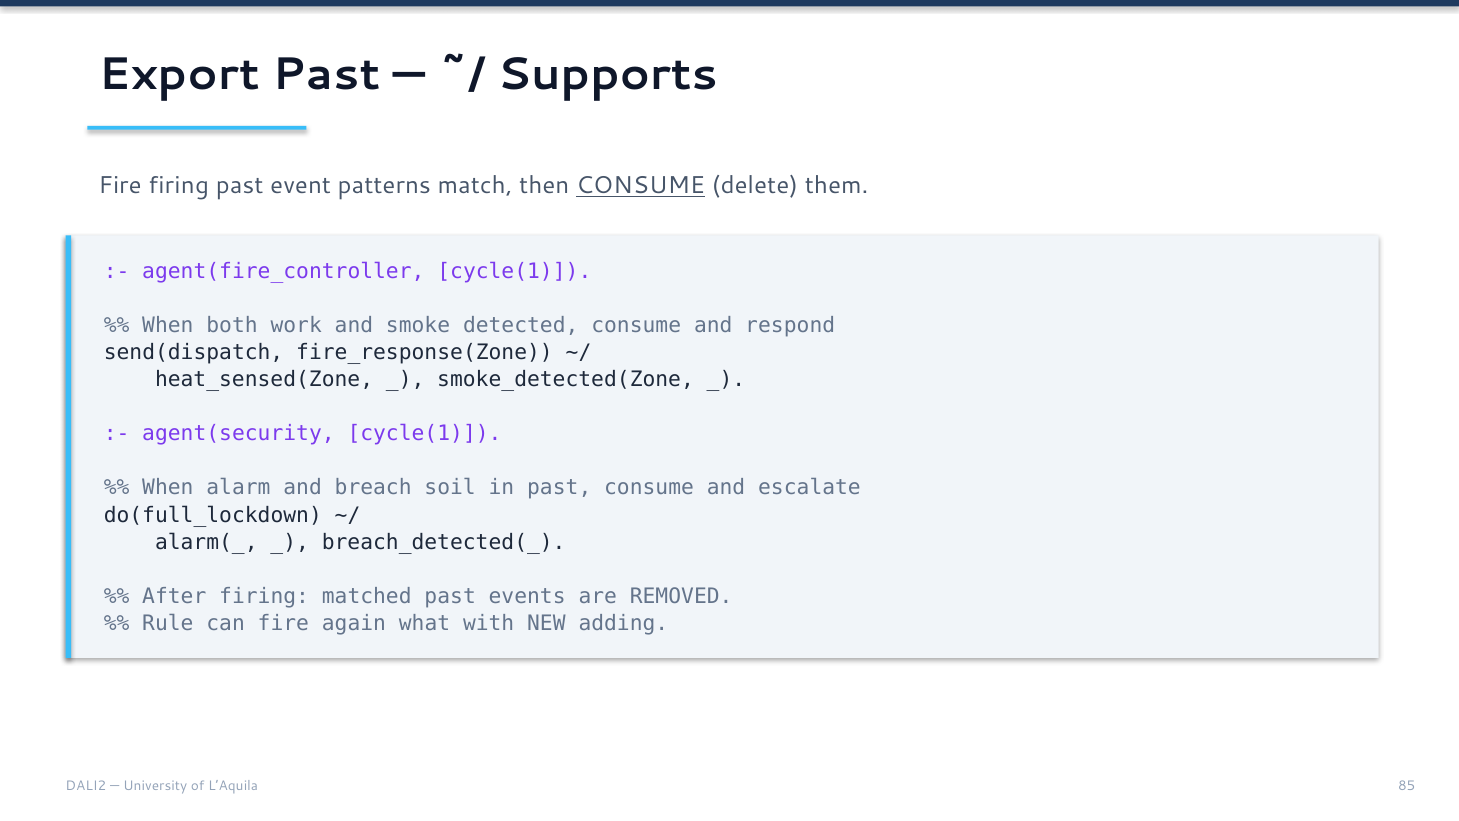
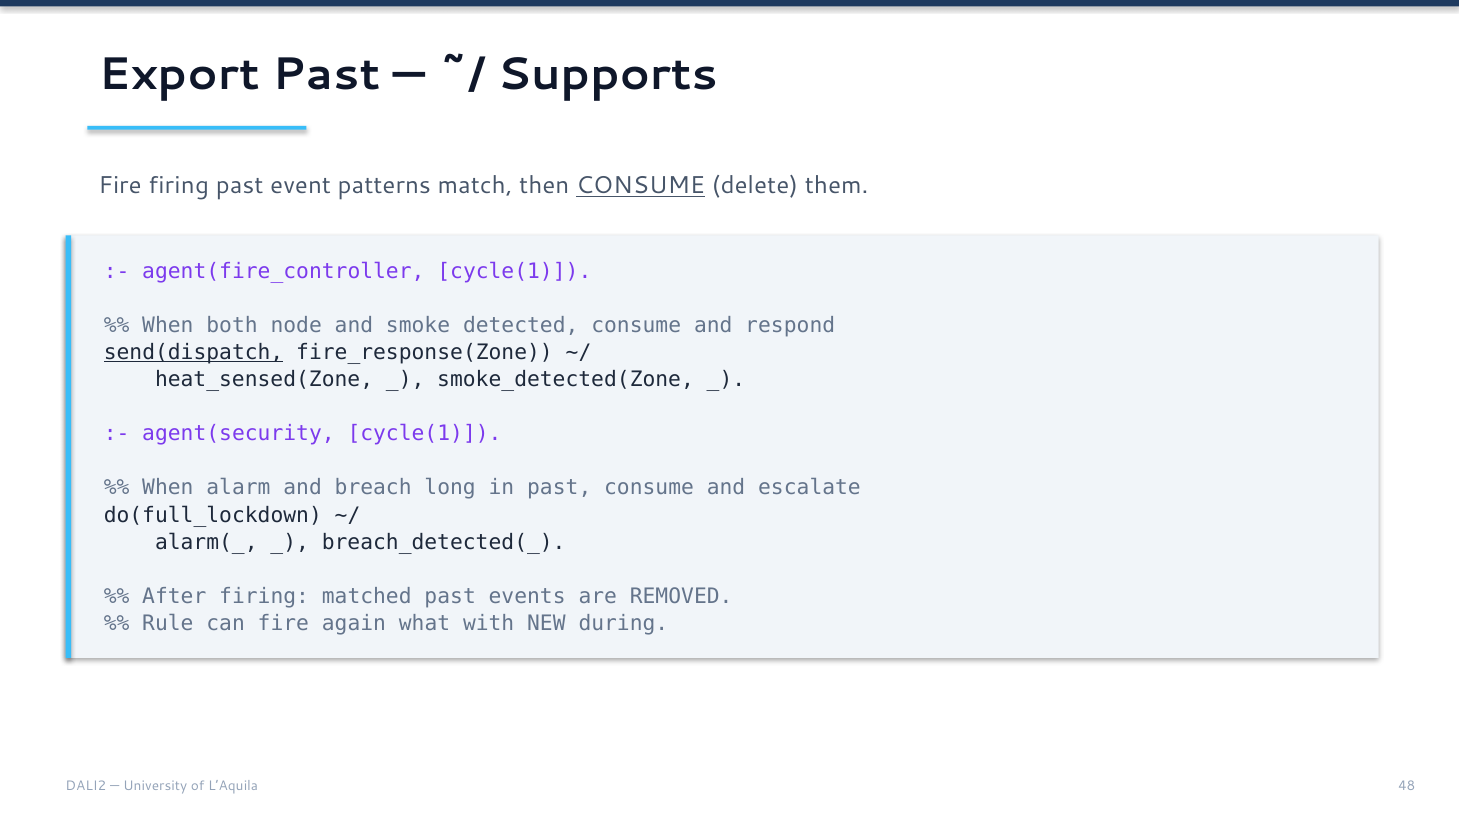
work: work -> node
send(dispatch underline: none -> present
soil: soil -> long
adding: adding -> during
85: 85 -> 48
